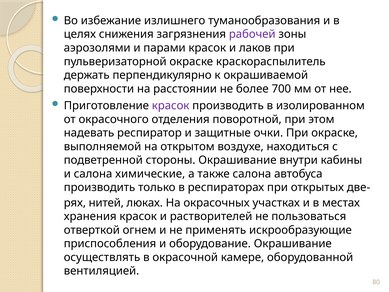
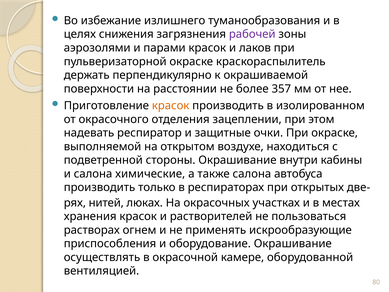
700: 700 -> 357
красок at (171, 106) colour: purple -> orange
поворотной: поворотной -> зацеплении
отверткой: отверткой -> растворах
